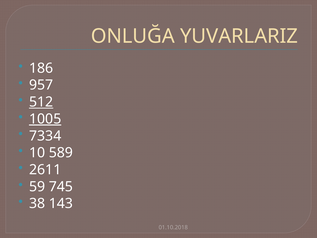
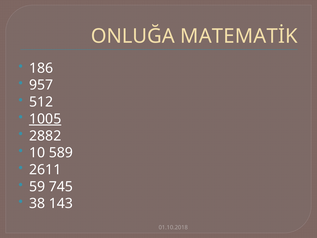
YUVARLARIZ: YUVARLARIZ -> MATEMATİK
512 underline: present -> none
7334: 7334 -> 2882
